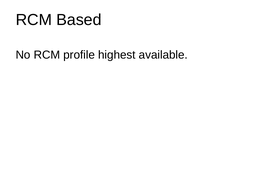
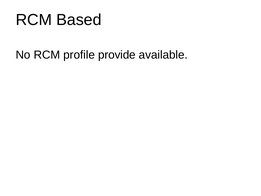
highest: highest -> provide
